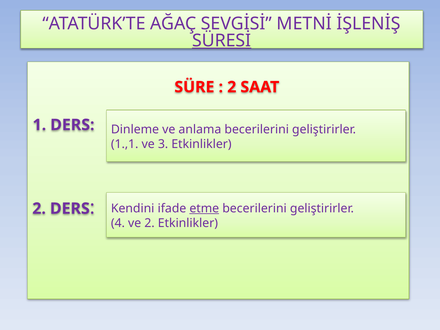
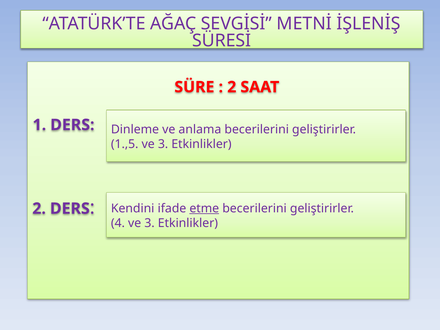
SÜRESİ underline: present -> none
1.,1: 1.,1 -> 1.,5
4 ve 2: 2 -> 3
